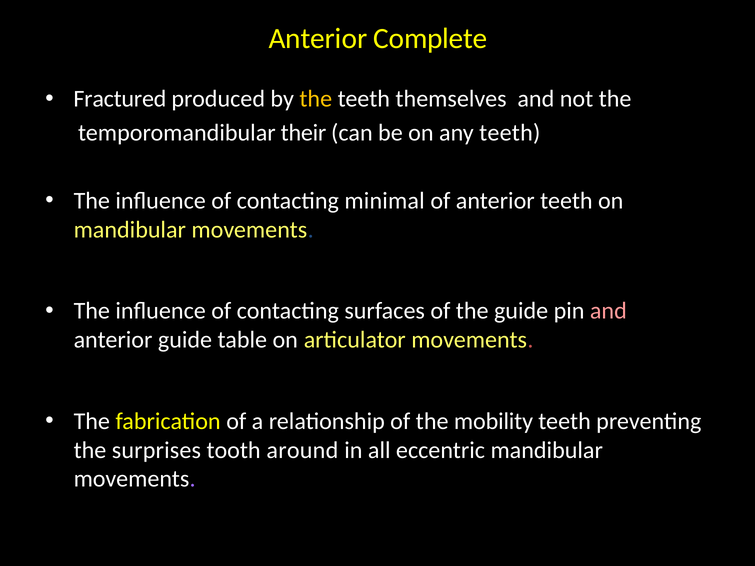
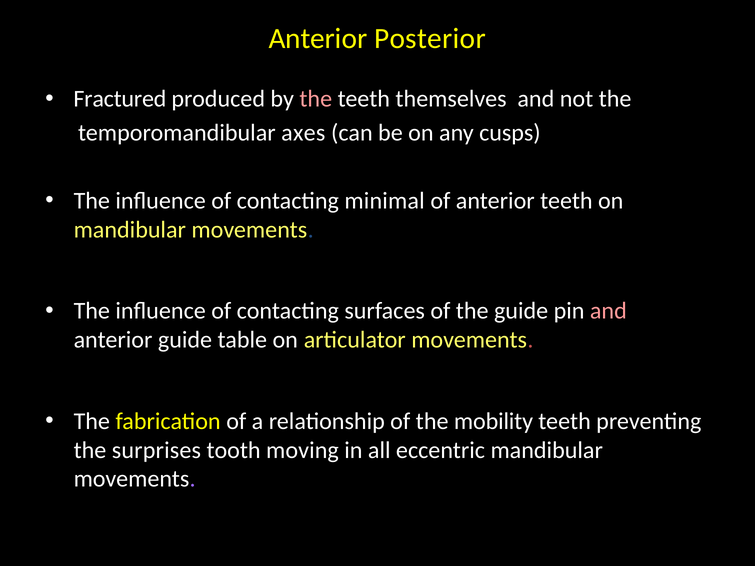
Complete: Complete -> Posterior
the at (316, 99) colour: yellow -> pink
their: their -> axes
any teeth: teeth -> cusps
around: around -> moving
